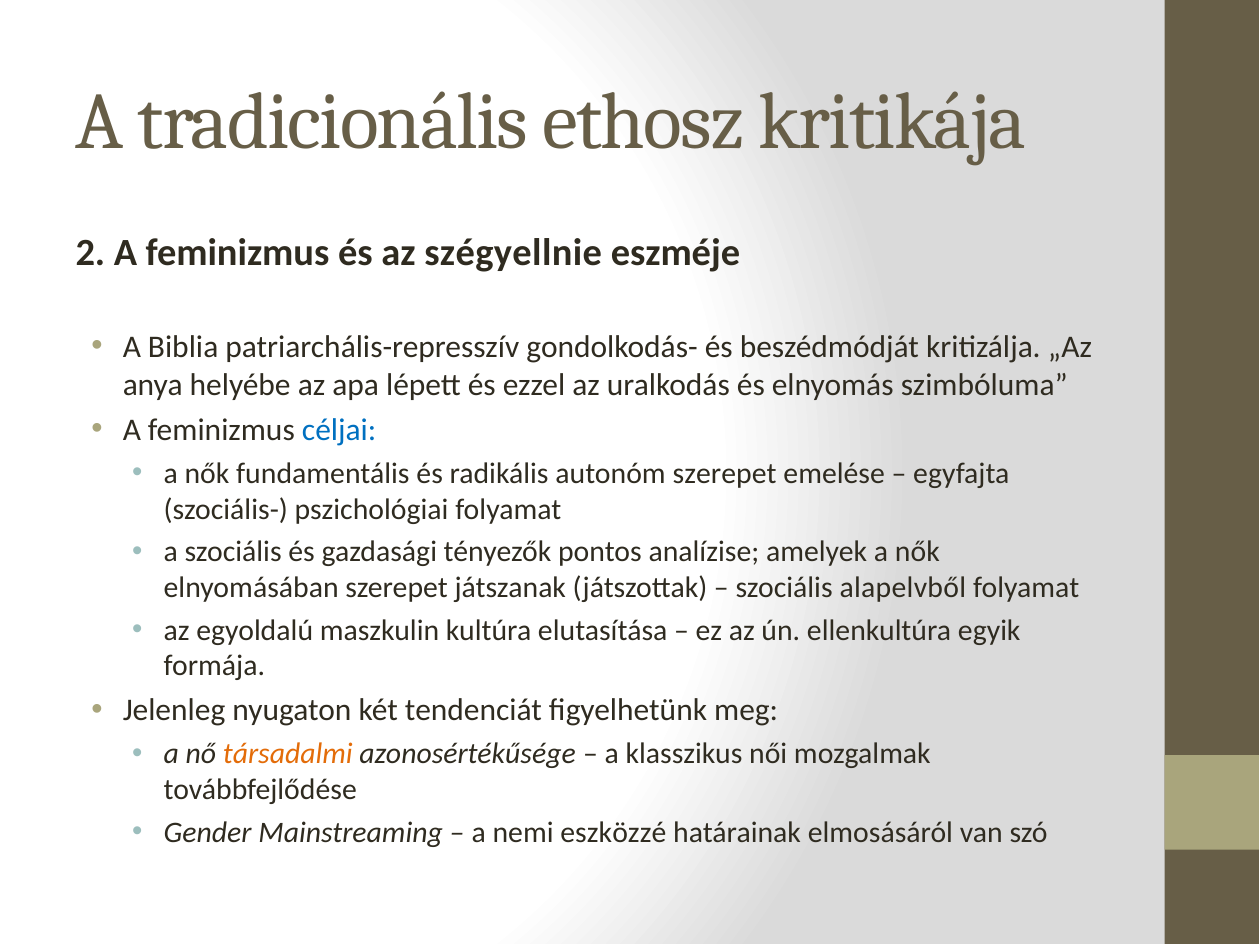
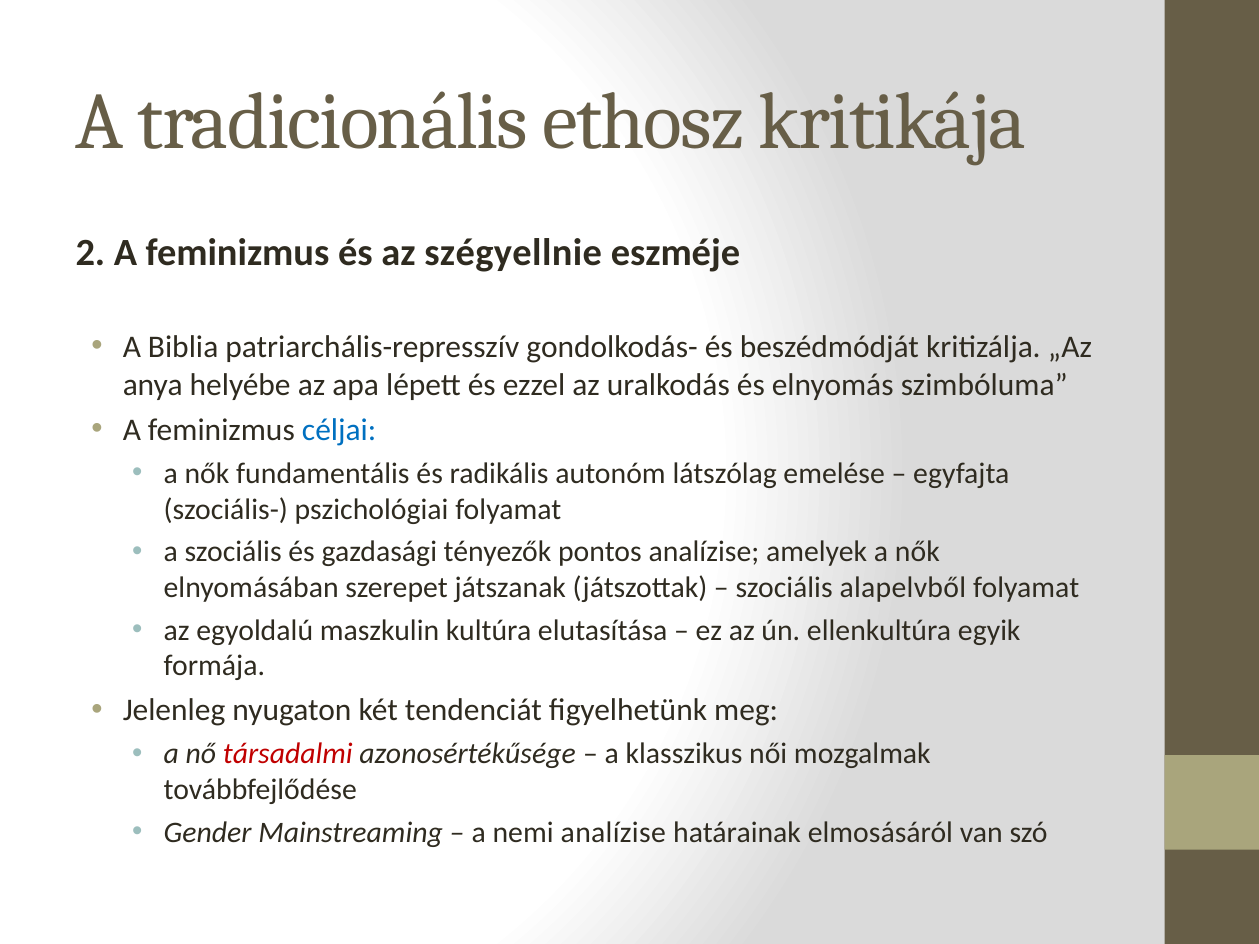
autonóm szerepet: szerepet -> látszólag
társadalmi colour: orange -> red
nemi eszközzé: eszközzé -> analízise
